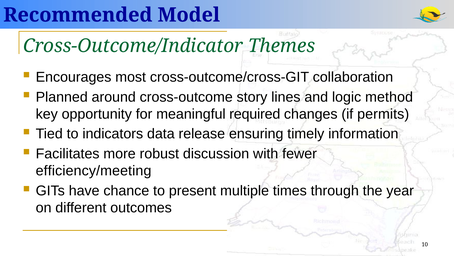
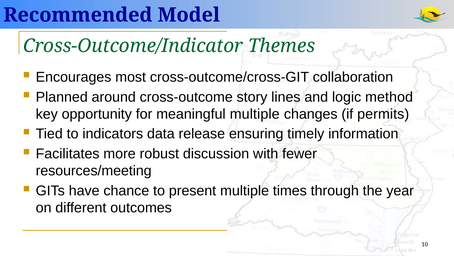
meaningful required: required -> multiple
efficiency/meeting: efficiency/meeting -> resources/meeting
